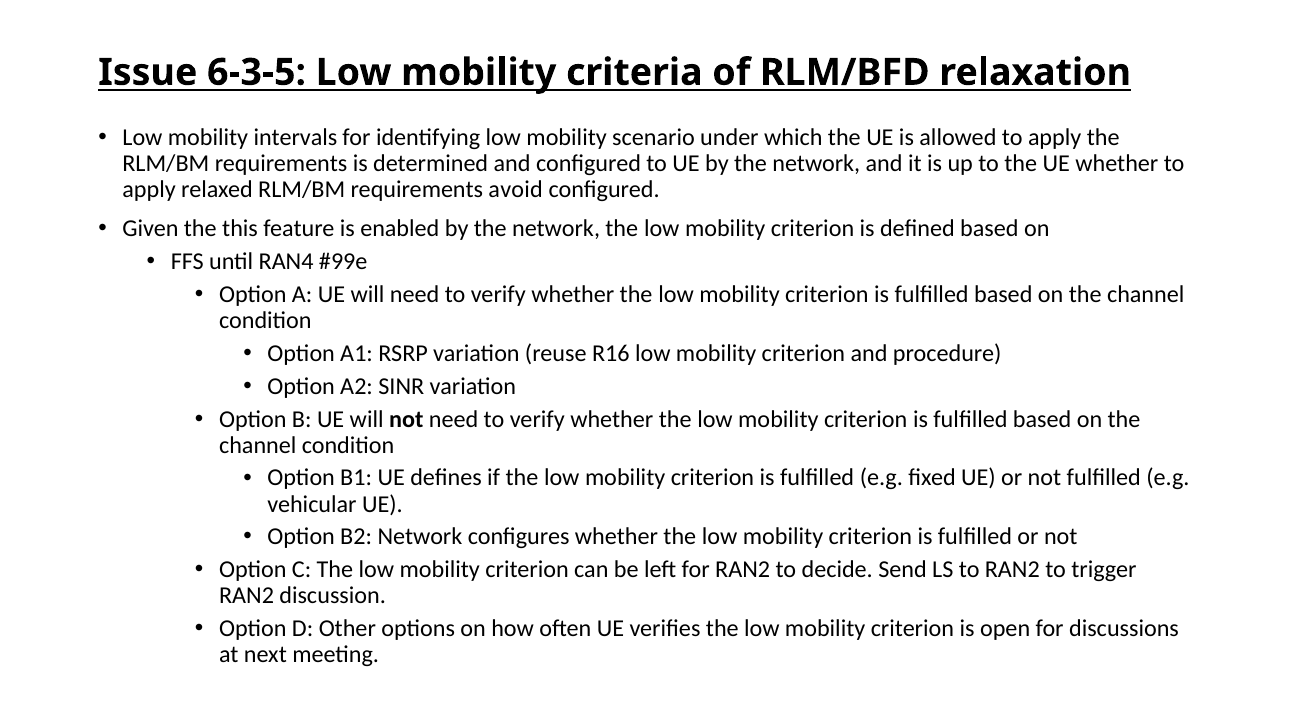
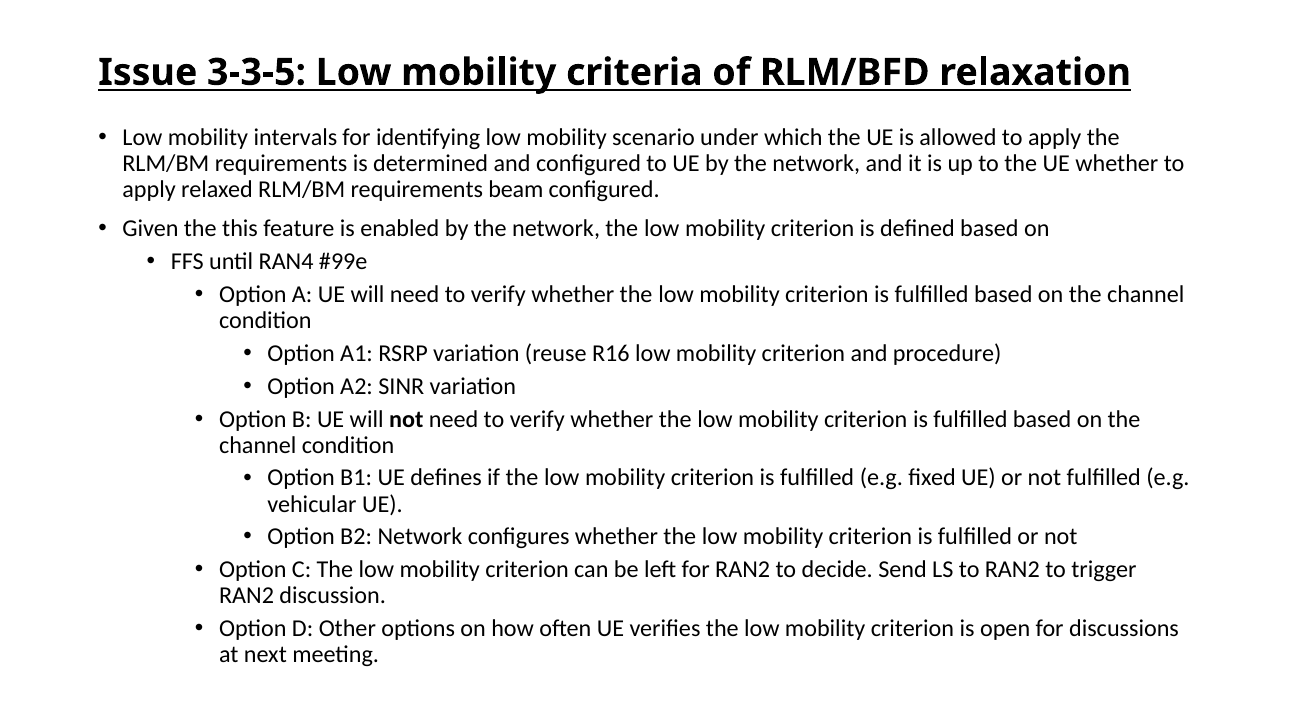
6-3-5: 6-3-5 -> 3-3-5
avoid: avoid -> beam
